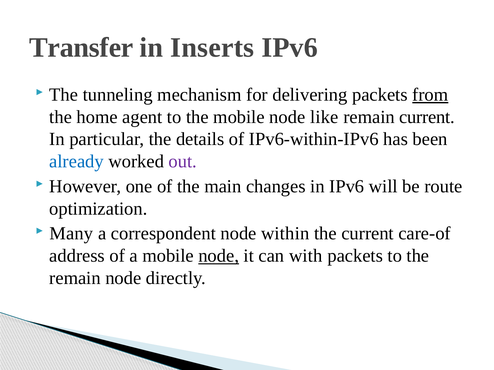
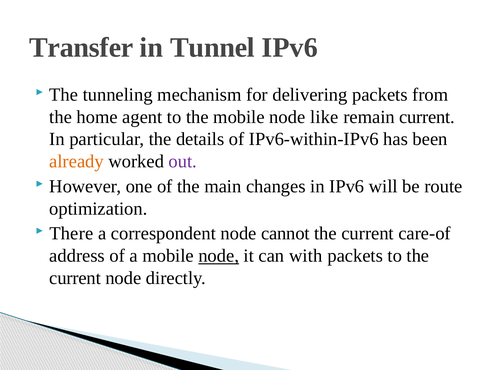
Inserts: Inserts -> Tunnel
from underline: present -> none
already colour: blue -> orange
Many: Many -> There
within: within -> cannot
remain at (75, 278): remain -> current
